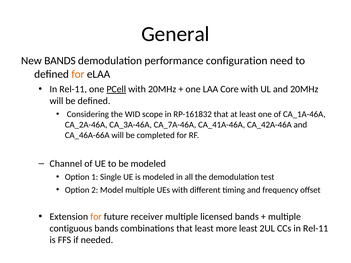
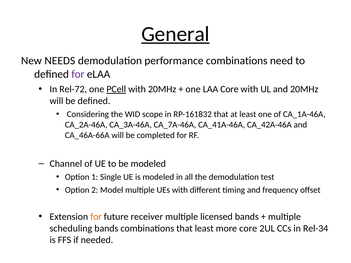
General underline: none -> present
New BANDS: BANDS -> NEEDS
performance configuration: configuration -> combinations
for at (78, 74) colour: orange -> purple
Rel-11 at (73, 89): Rel-11 -> Rel-72
contiguous: contiguous -> scheduling
more least: least -> core
CCs in Rel-11: Rel-11 -> Rel-34
